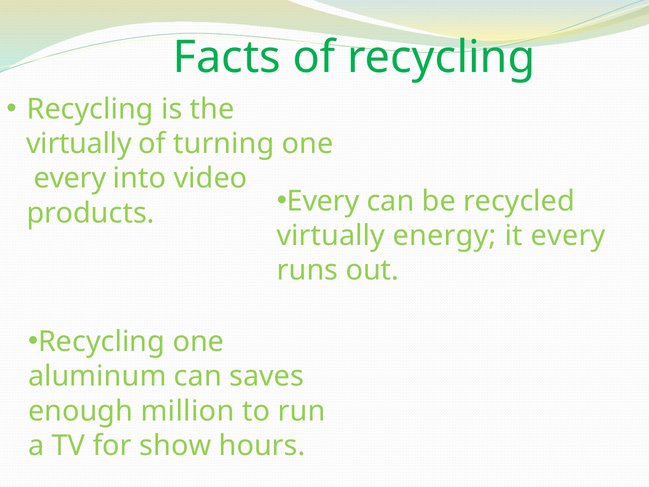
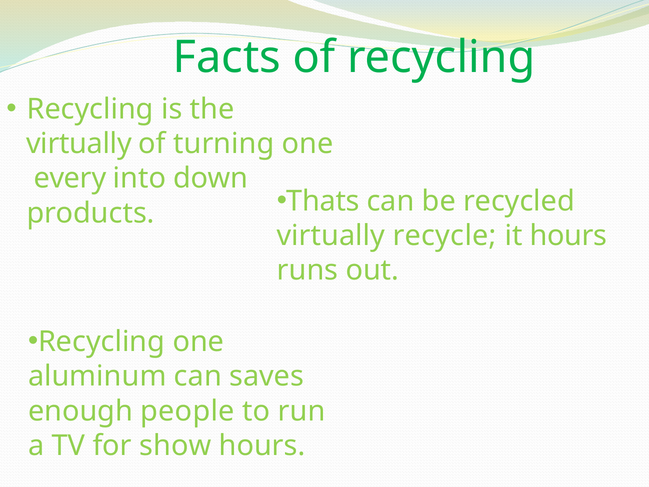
video: video -> down
Every at (323, 201): Every -> Thats
energy: energy -> recycle
it every: every -> hours
million: million -> people
